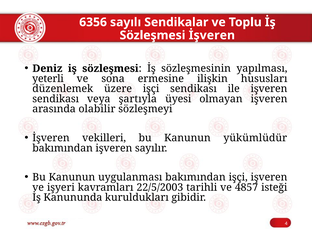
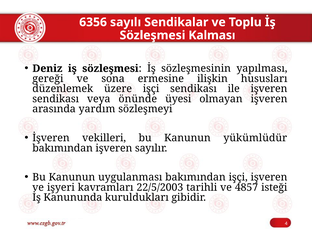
Sözleşmesi İşveren: İşveren -> Kalması
yeterli: yeterli -> gereği
şartıyla: şartıyla -> önünde
olabilir: olabilir -> yardım
